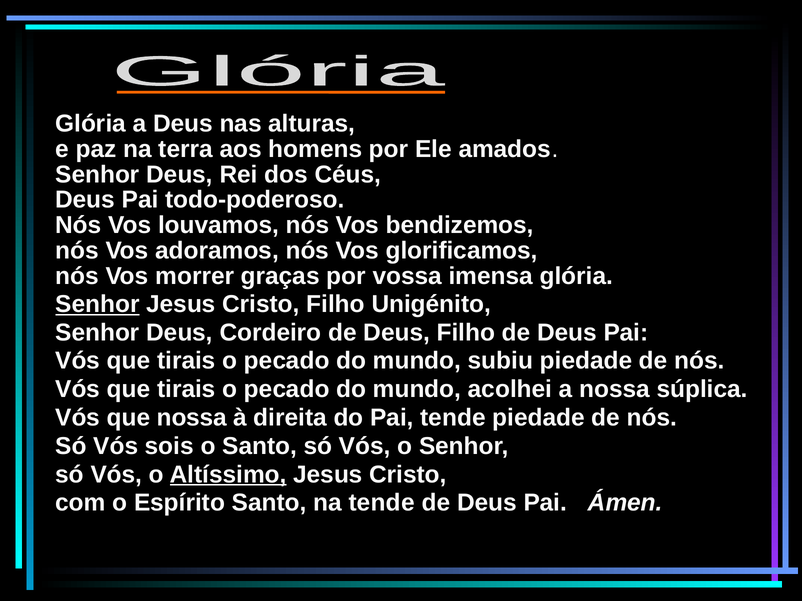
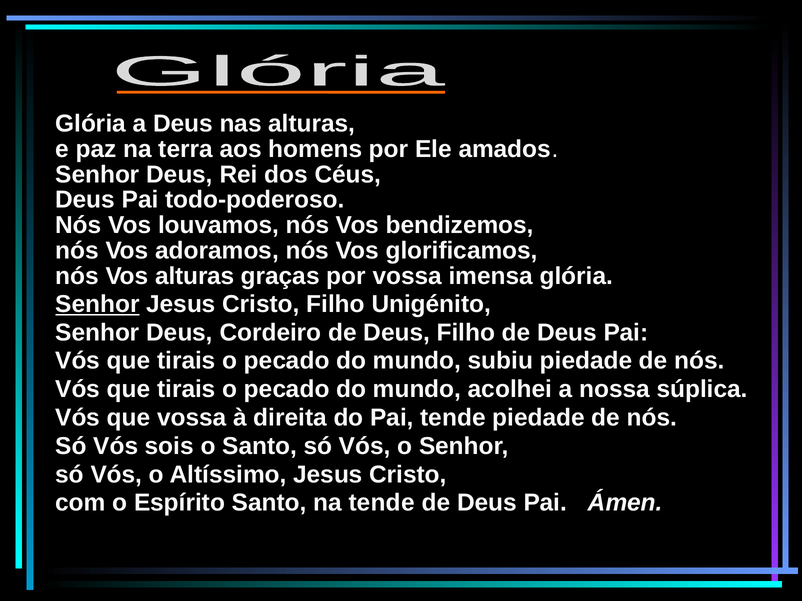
Vos morrer: morrer -> alturas
que nossa: nossa -> vossa
Altíssimo underline: present -> none
